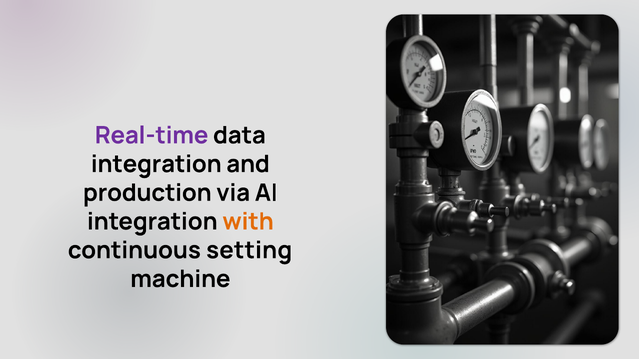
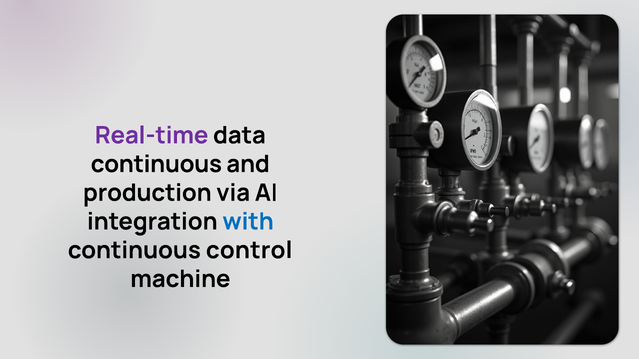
integration at (156, 164): integration -> continuous
with colour: orange -> blue
setting: setting -> control
